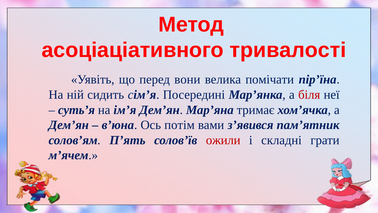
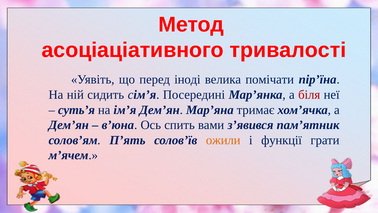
вони: вони -> іноді
потім: потім -> спить
ожили colour: red -> orange
складні: складні -> функції
